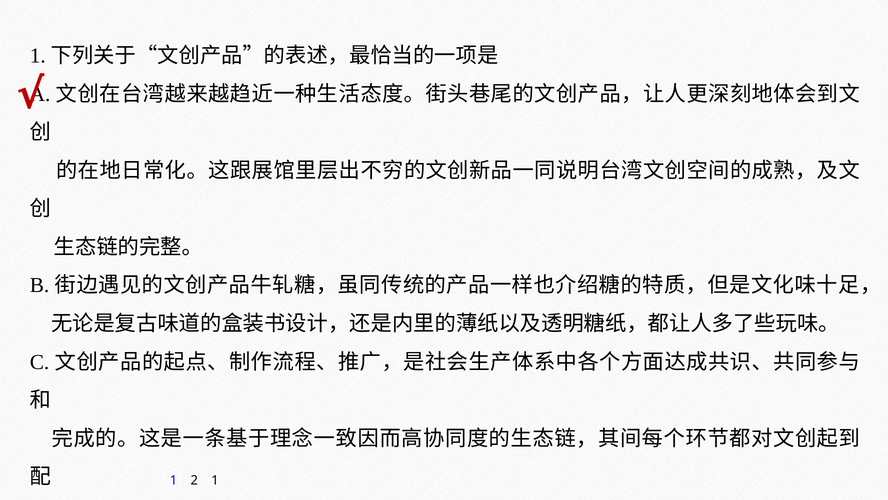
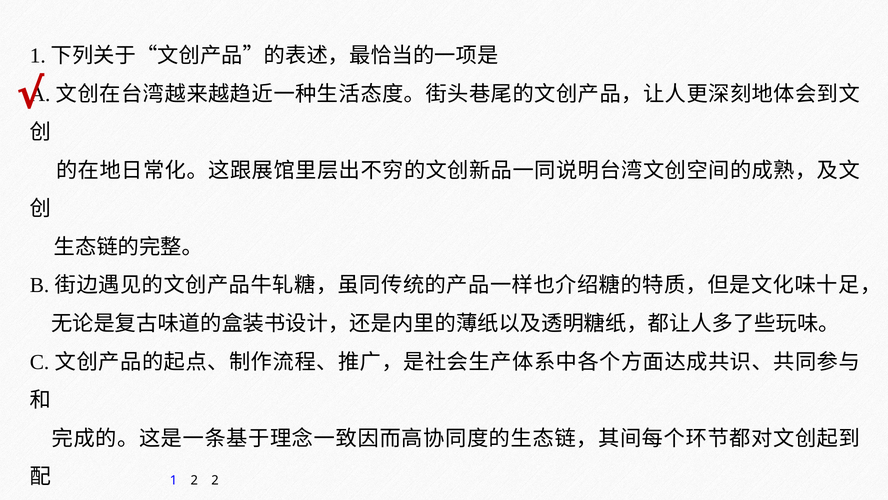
2 1: 1 -> 2
